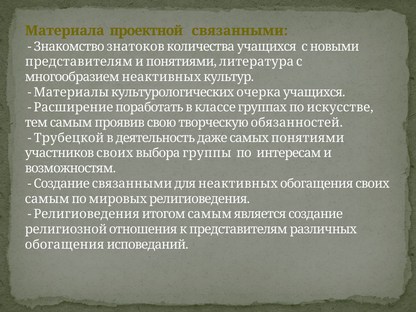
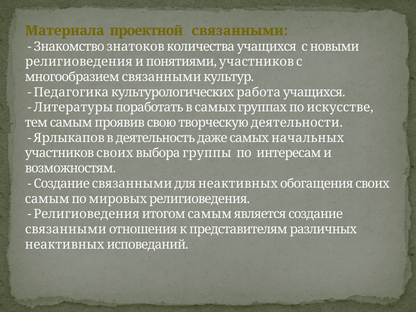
представителям at (79, 62): представителям -> религиоведения
понятиями литература: литература -> участников
многообразием неактивных: неактивных -> связанными
Материалы: Материалы -> Педагогика
очерка: очерка -> работа
Расширение: Расширение -> Литературы
в классе: классе -> самых
обязанностей: обязанностей -> деятельности
Трубецкой: Трубецкой -> Ярлыкапов
самых понятиями: понятиями -> начальных
религиозной at (66, 229): религиозной -> связанными
обогащения at (65, 245): обогащения -> неактивных
